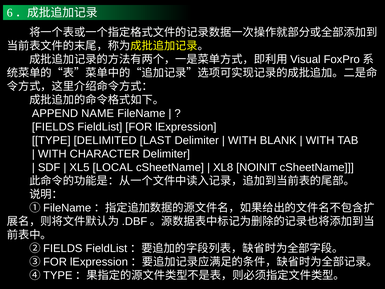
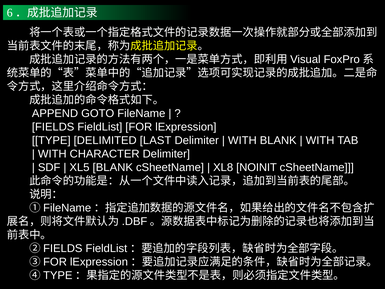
NAME: NAME -> GOTO
XL5 LOCAL: LOCAL -> BLANK
